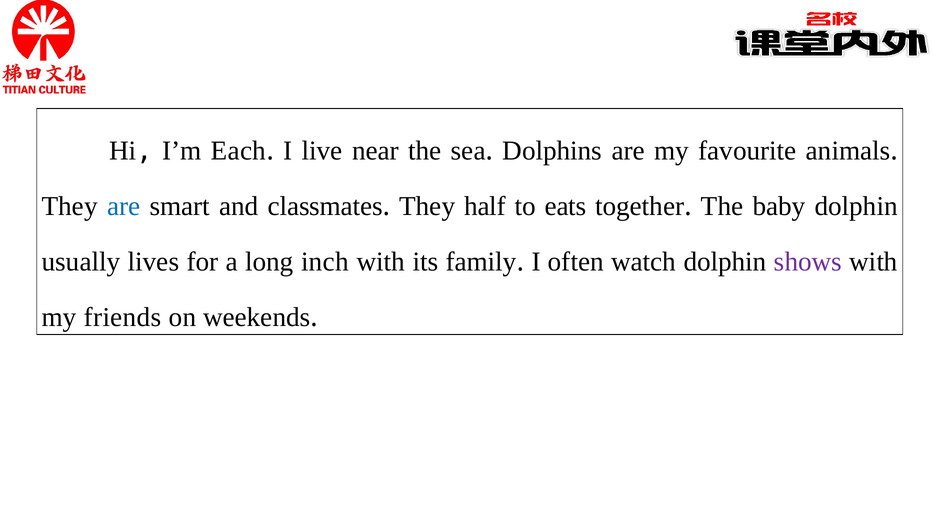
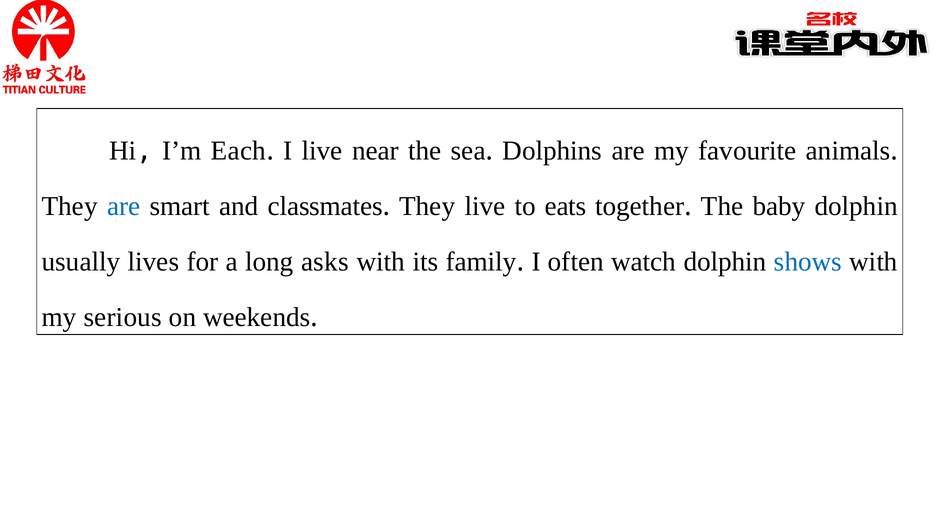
They half: half -> live
inch: inch -> asks
shows colour: purple -> blue
friends: friends -> serious
